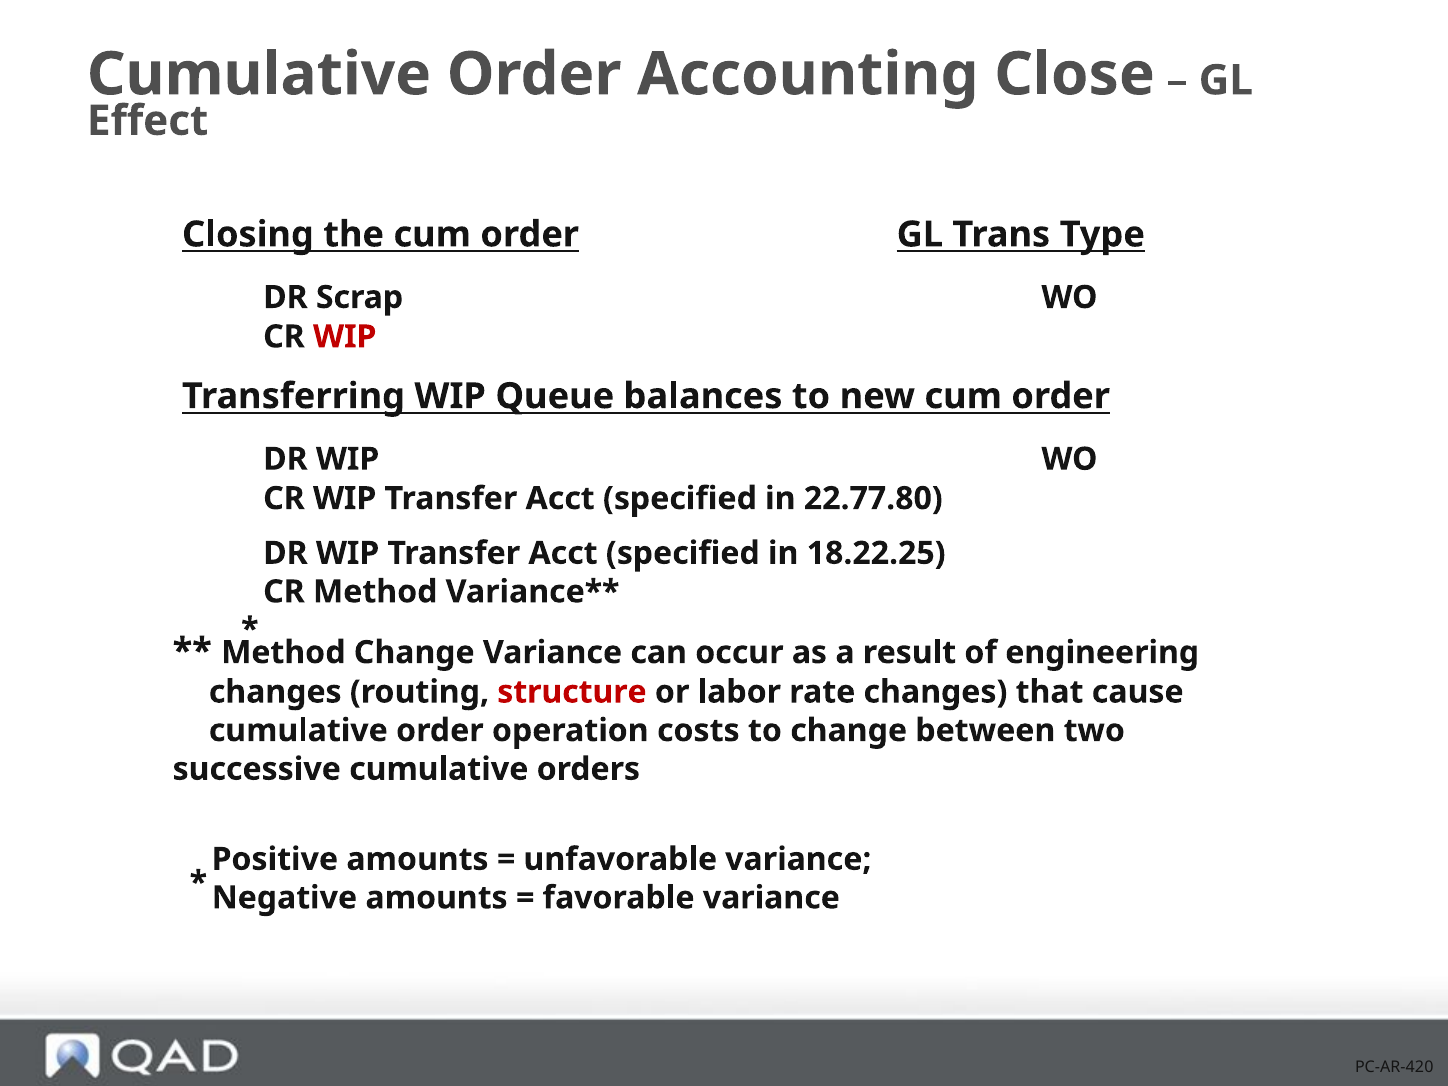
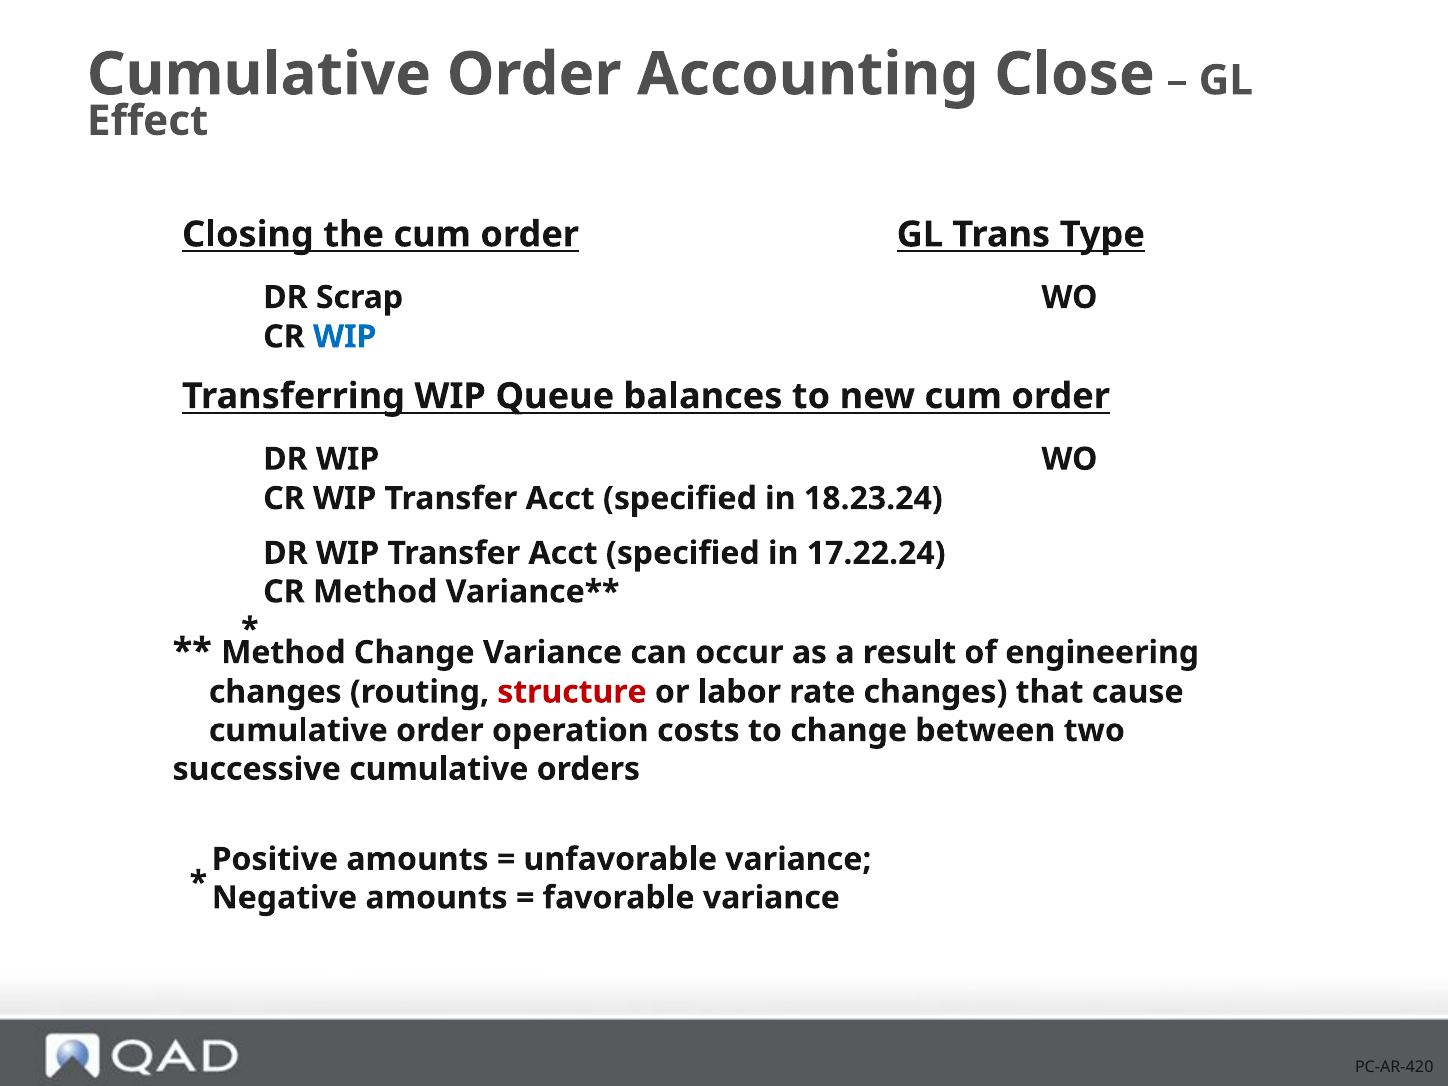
WIP at (345, 337) colour: red -> blue
22.77.80: 22.77.80 -> 18.23.24
18.22.25: 18.22.25 -> 17.22.24
